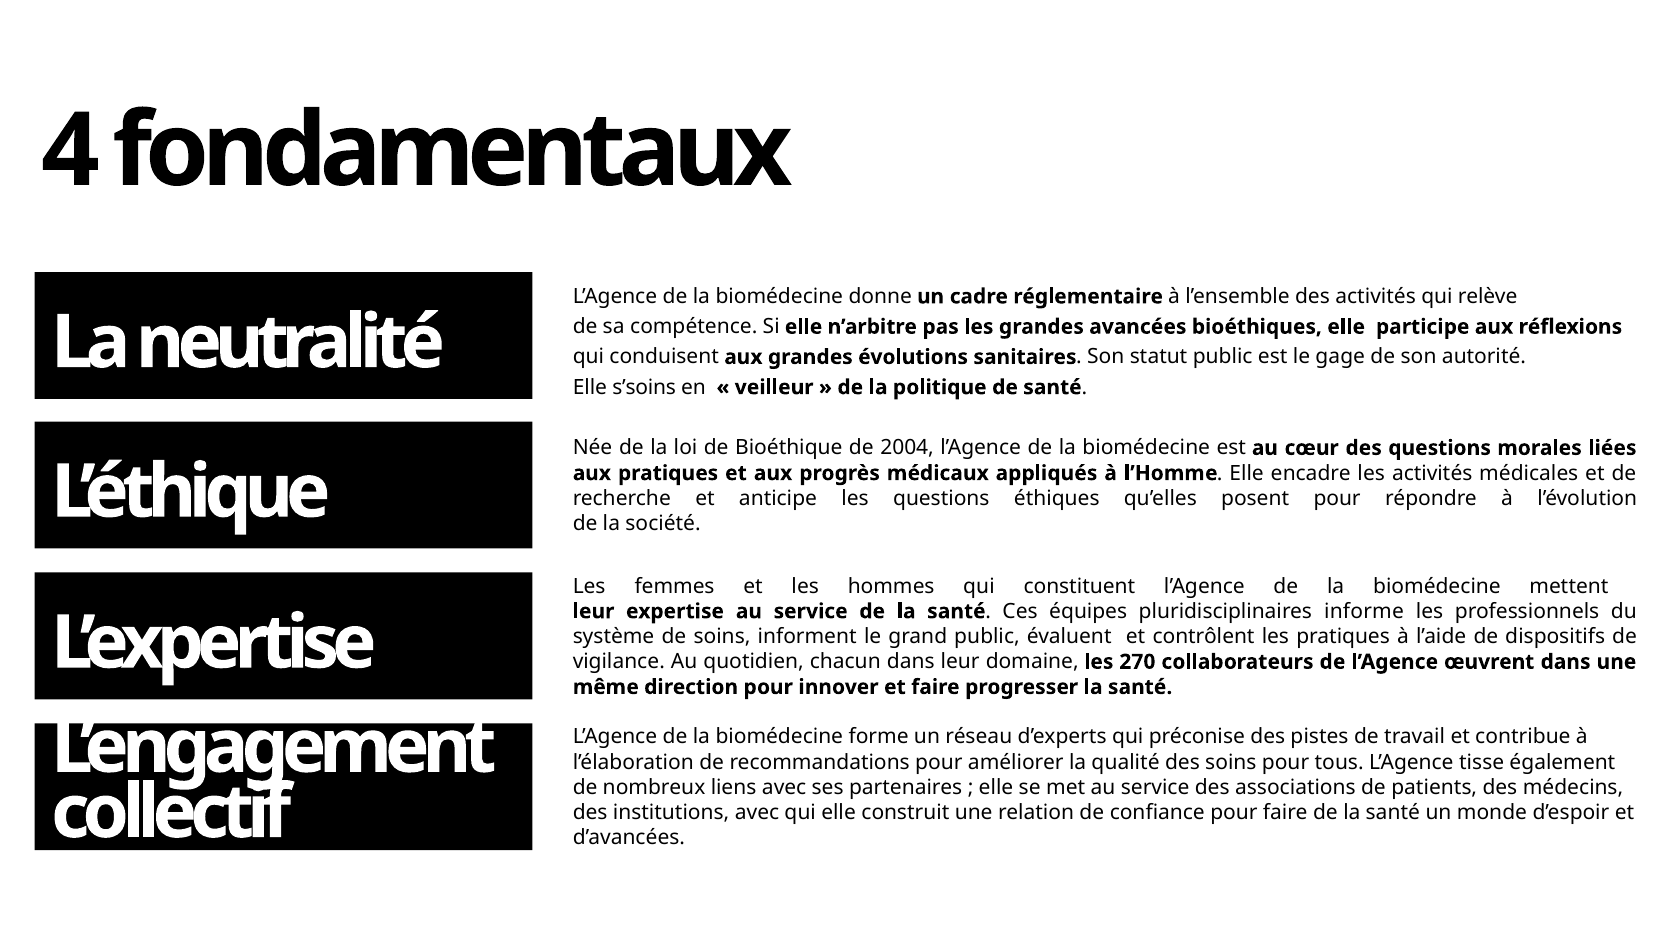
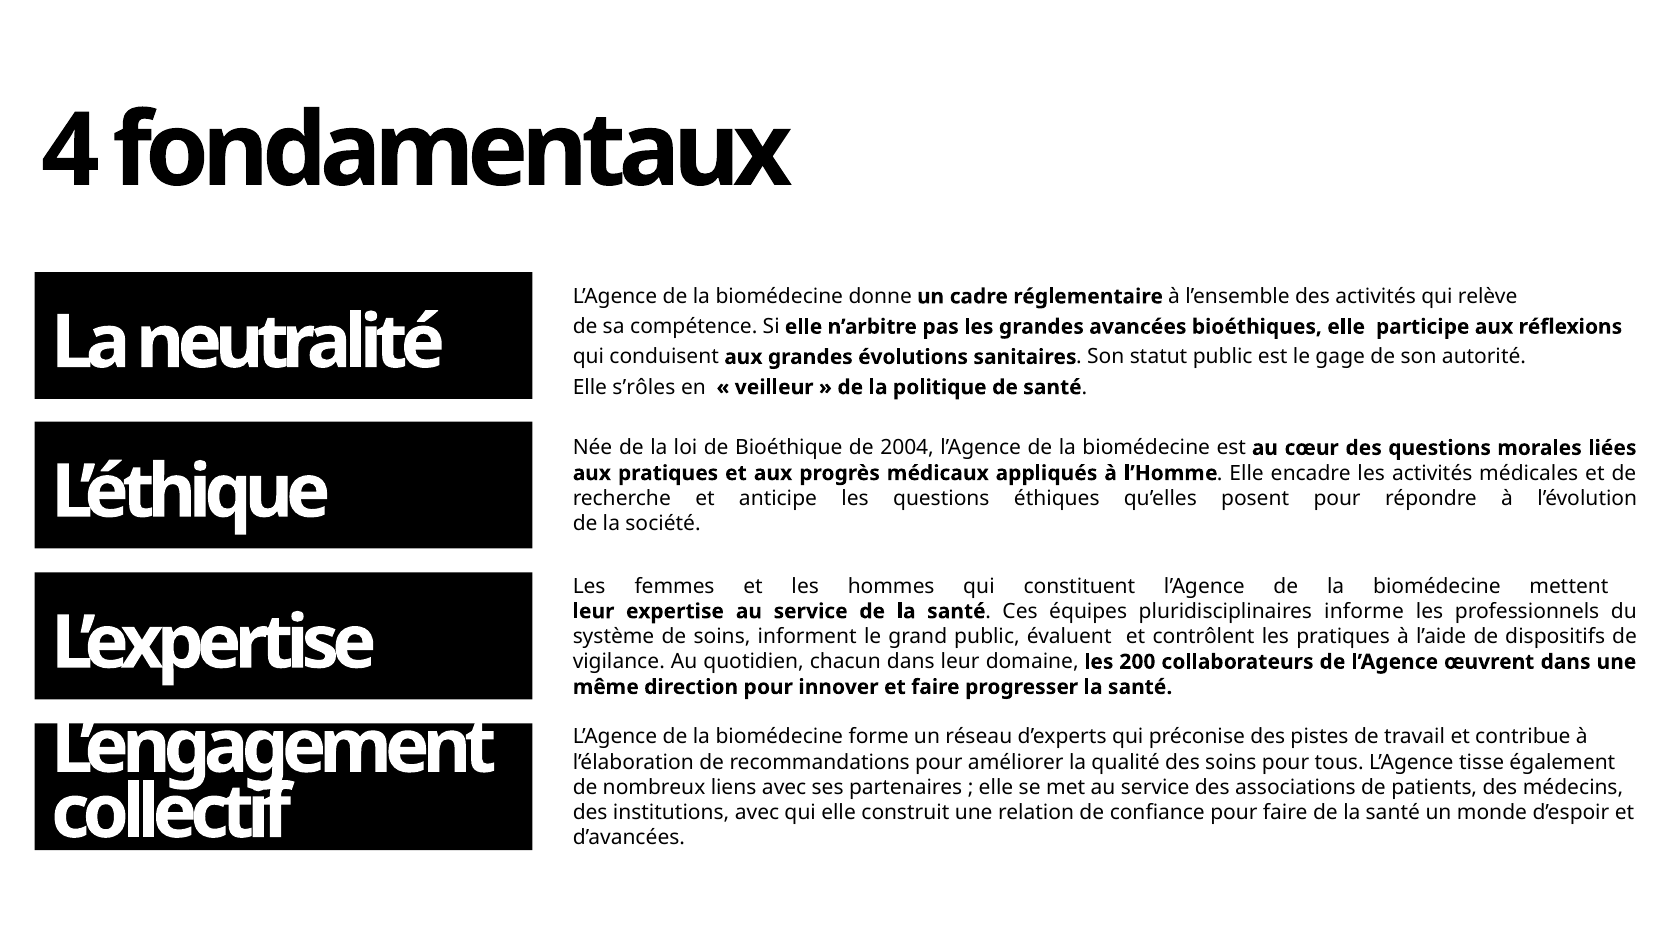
s’soins: s’soins -> s’rôles
270: 270 -> 200
